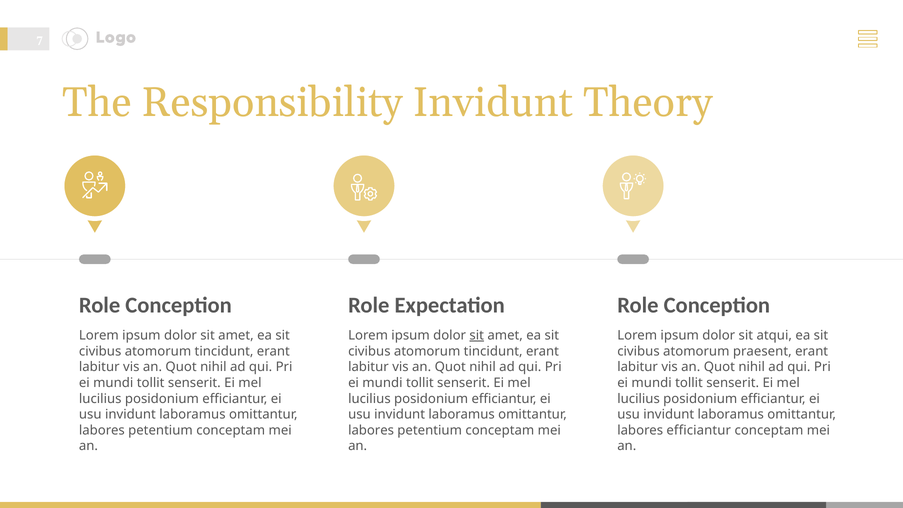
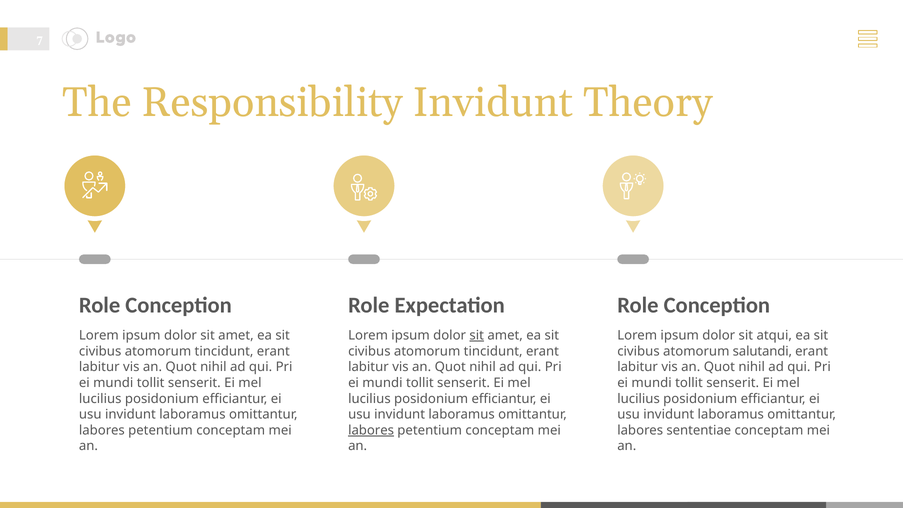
praesent: praesent -> salutandi
labores at (371, 430) underline: none -> present
labores efficiantur: efficiantur -> sententiae
